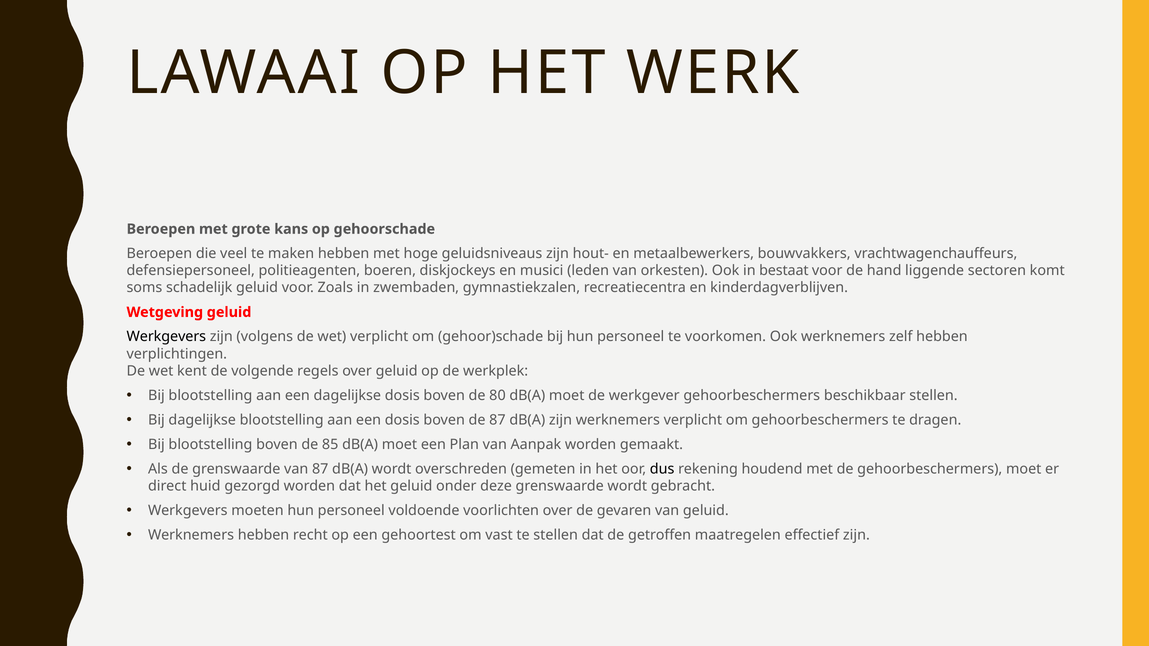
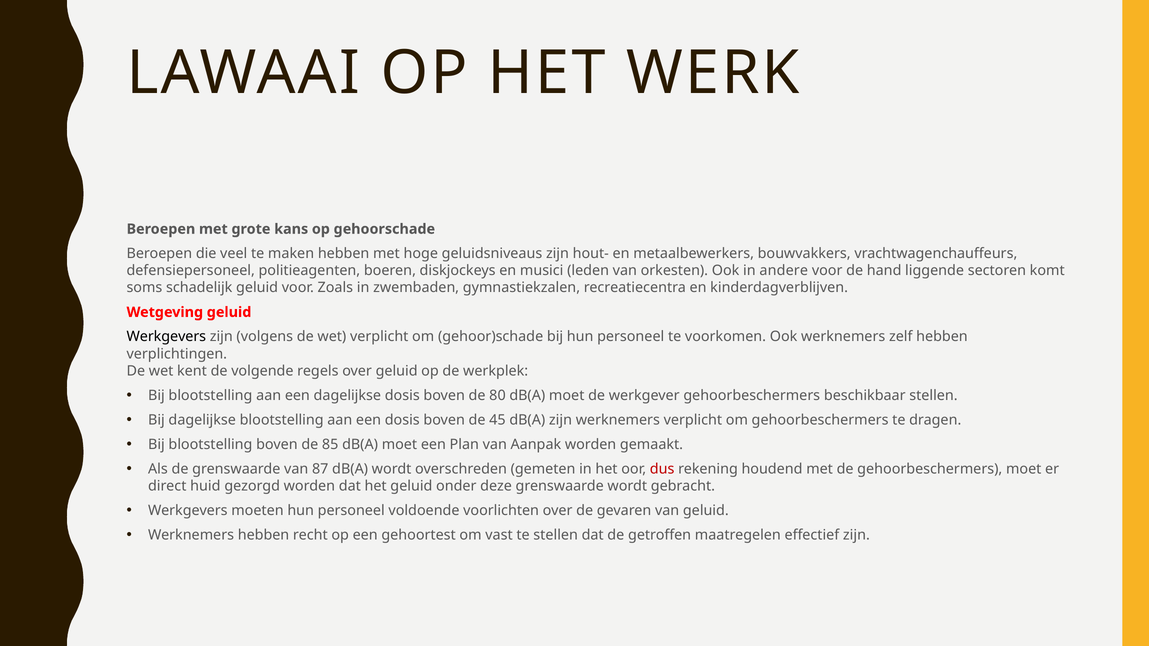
bestaat: bestaat -> andere
de 87: 87 -> 45
dus colour: black -> red
